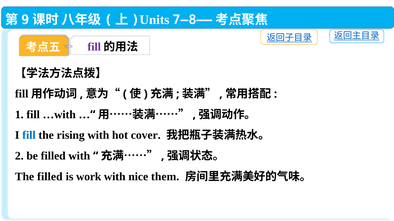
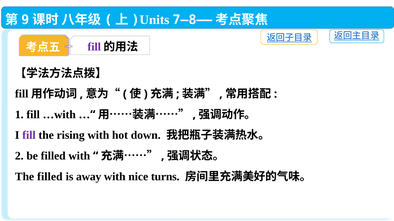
fill at (29, 136) colour: blue -> purple
cover: cover -> down
work: work -> away
them: them -> turns
